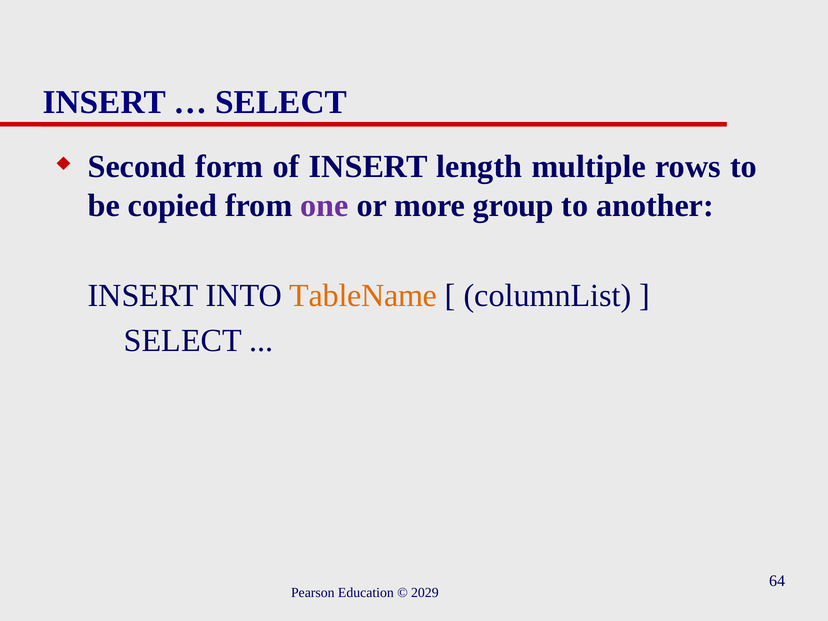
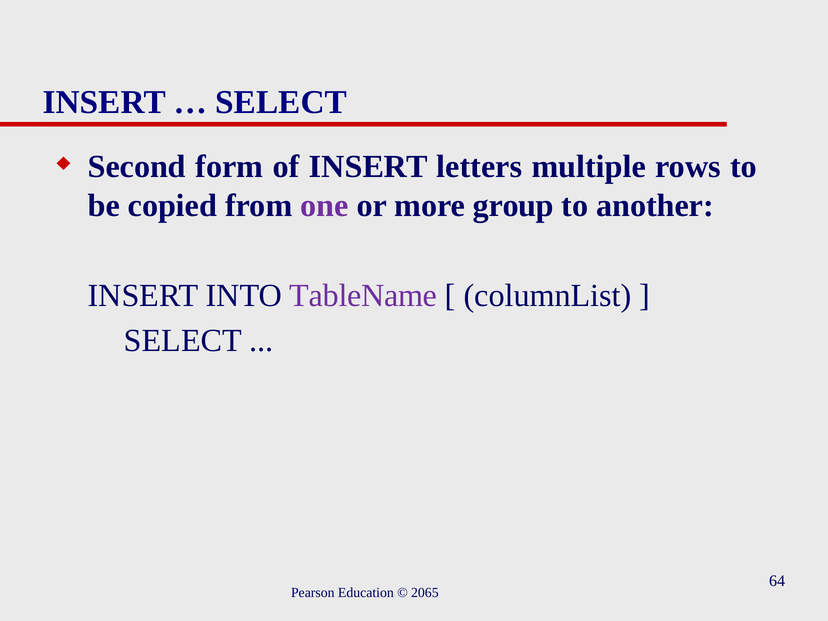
length: length -> letters
TableName colour: orange -> purple
2029: 2029 -> 2065
